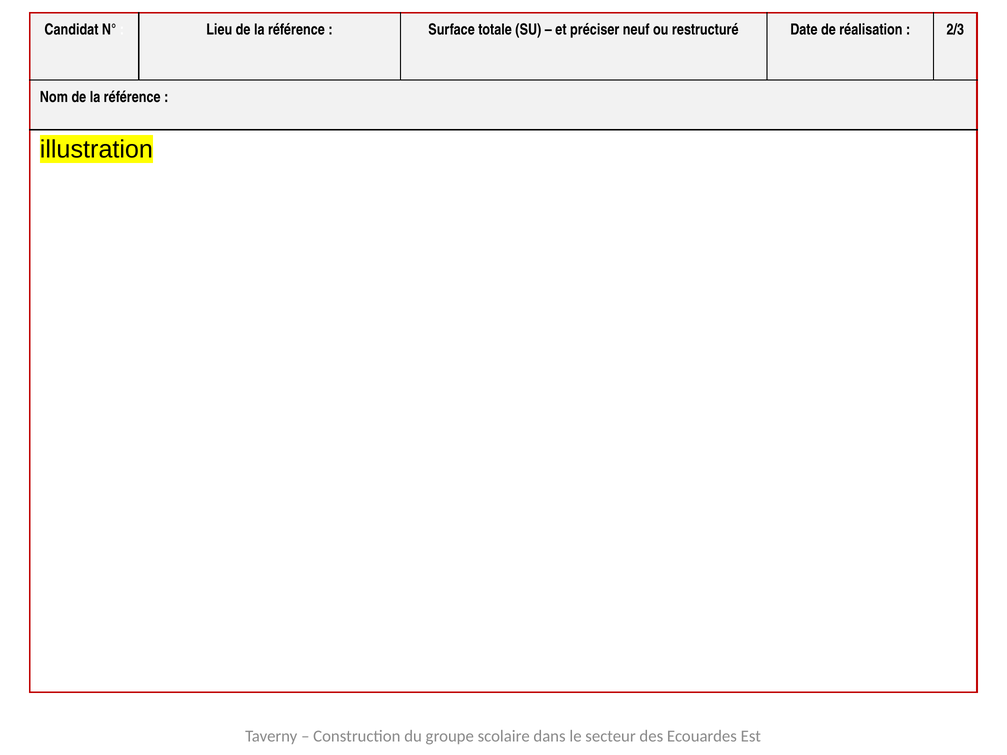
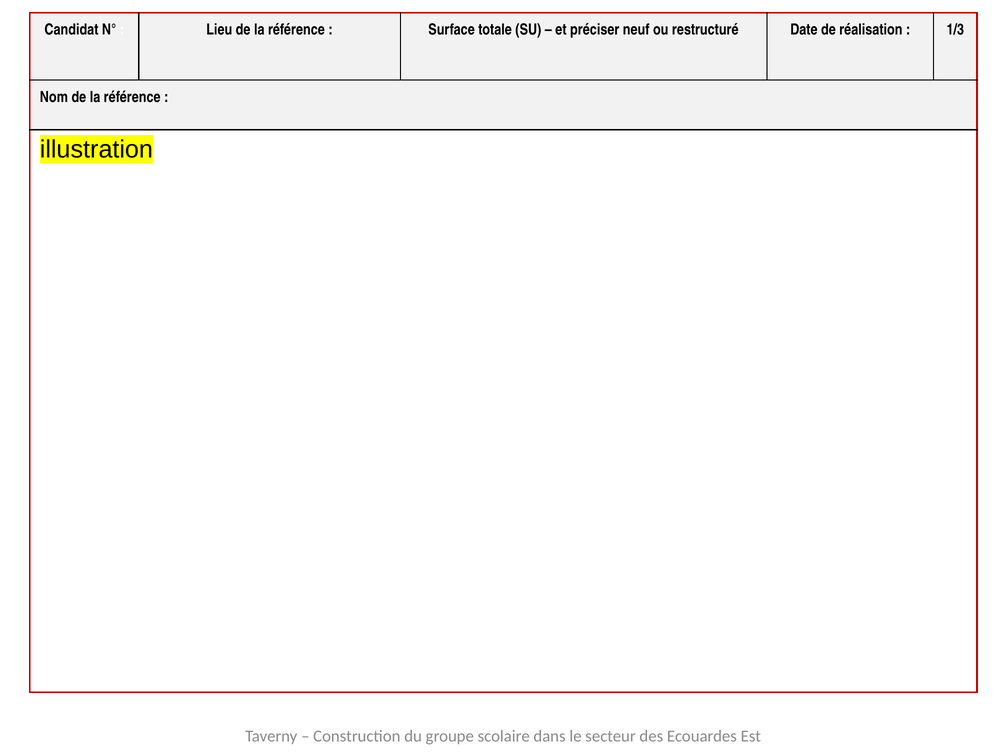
2/3: 2/3 -> 1/3
